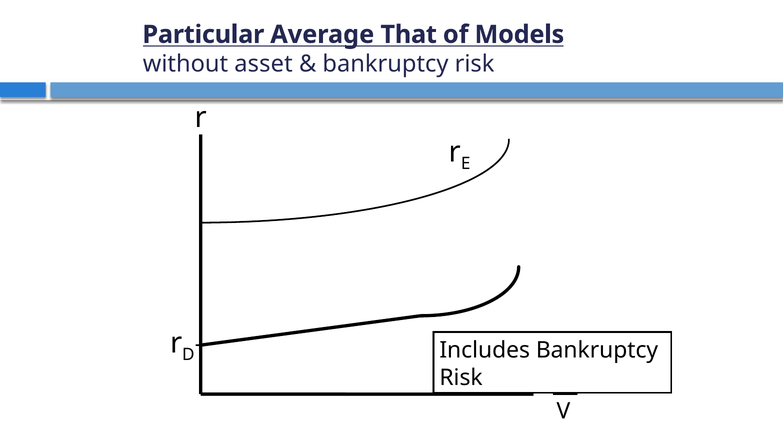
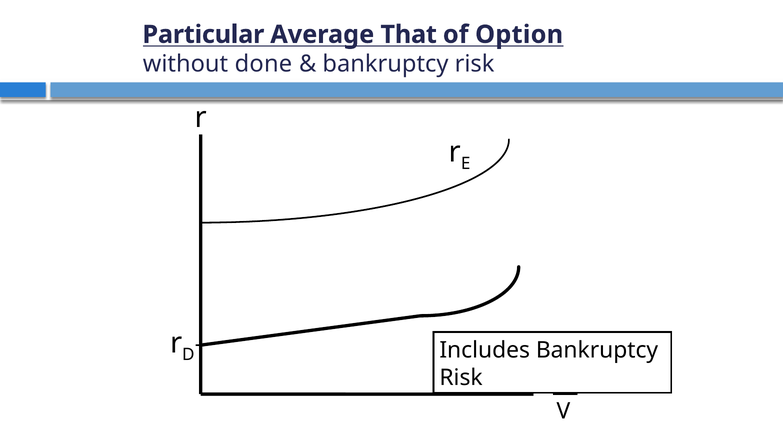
Models: Models -> Option
asset: asset -> done
